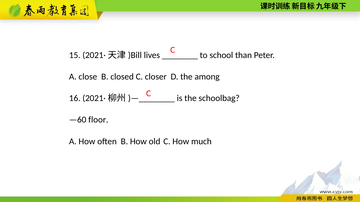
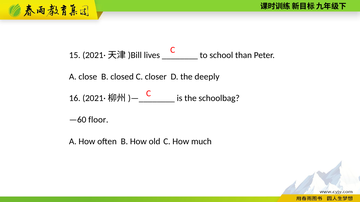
among: among -> deeply
